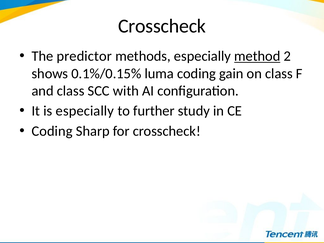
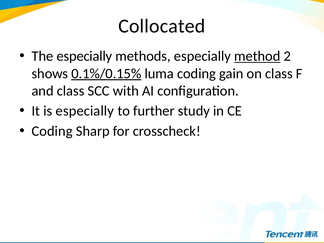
Crosscheck at (162, 26): Crosscheck -> Collocated
The predictor: predictor -> especially
0.1%/0.15% underline: none -> present
